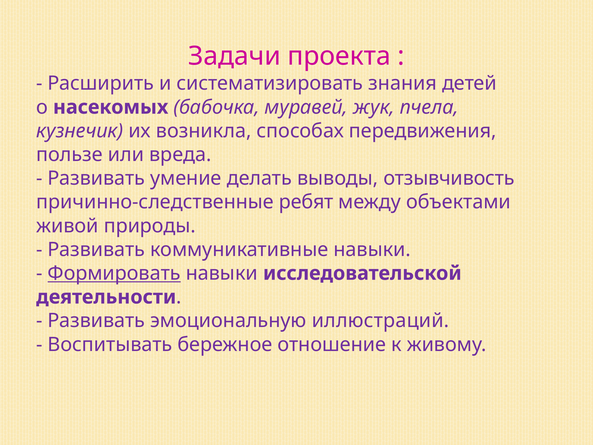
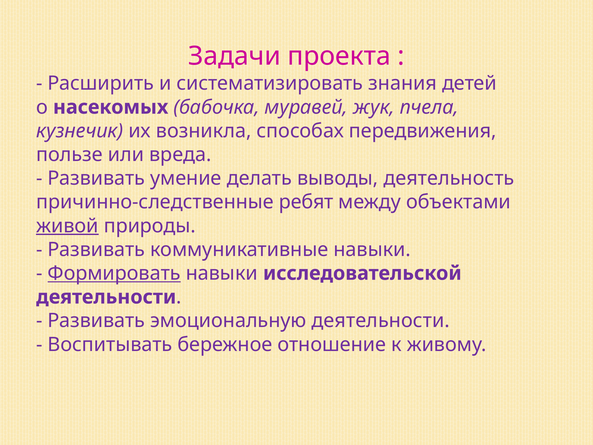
отзывчивость: отзывчивость -> деятельность
живой underline: none -> present
эмоциональную иллюстраций: иллюстраций -> деятельности
